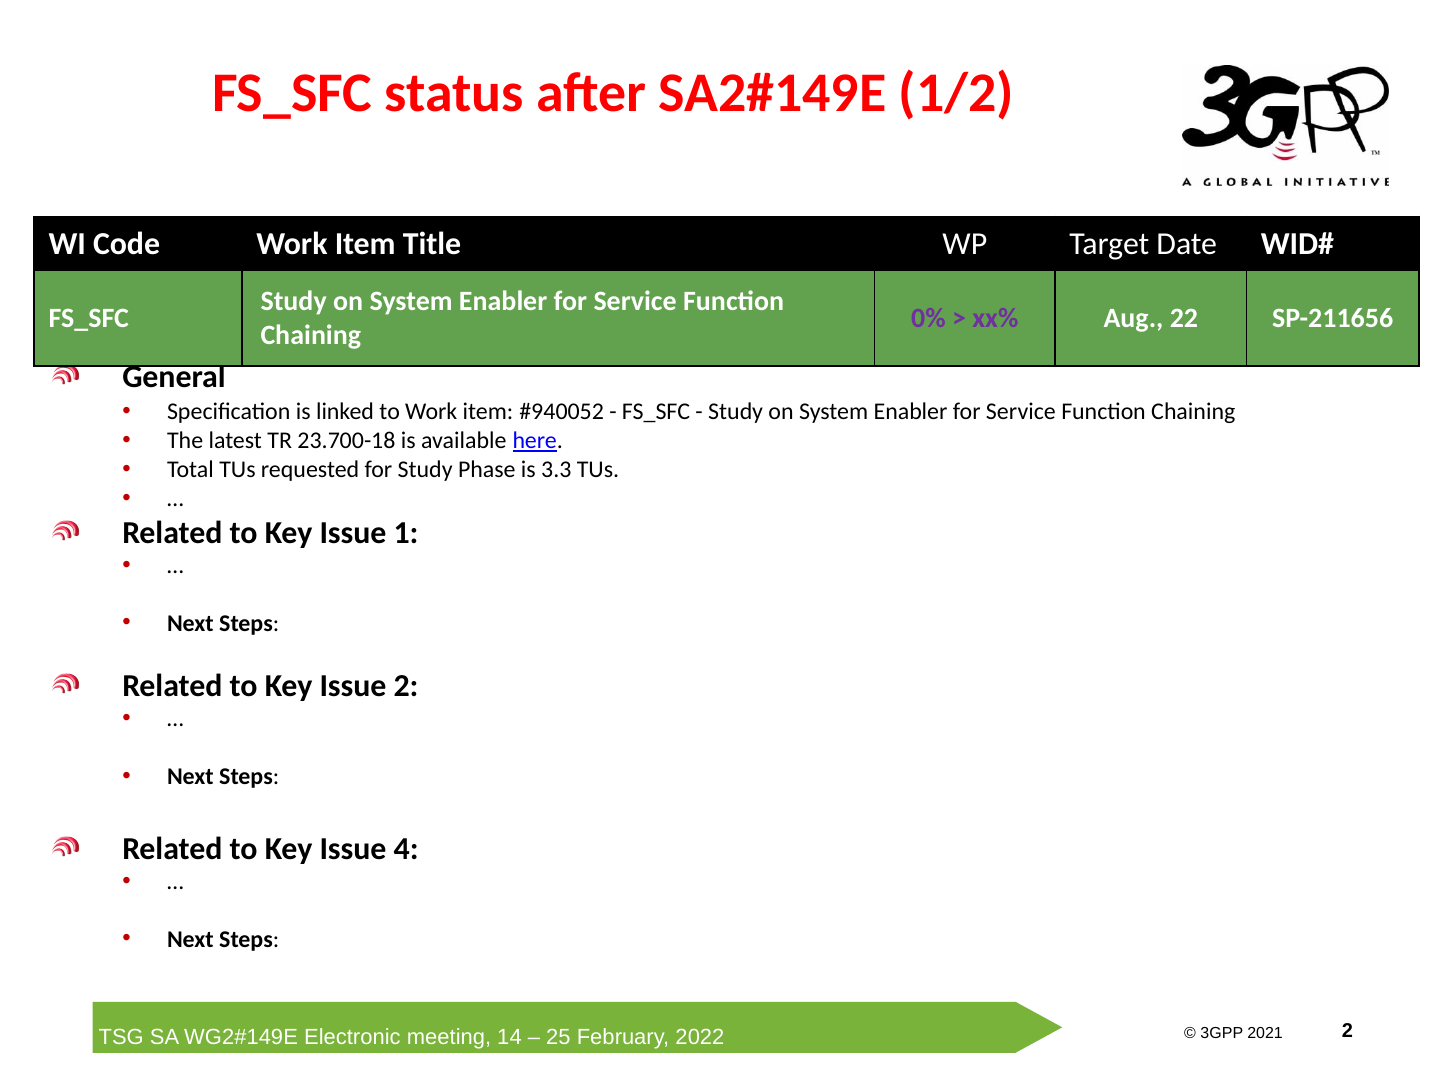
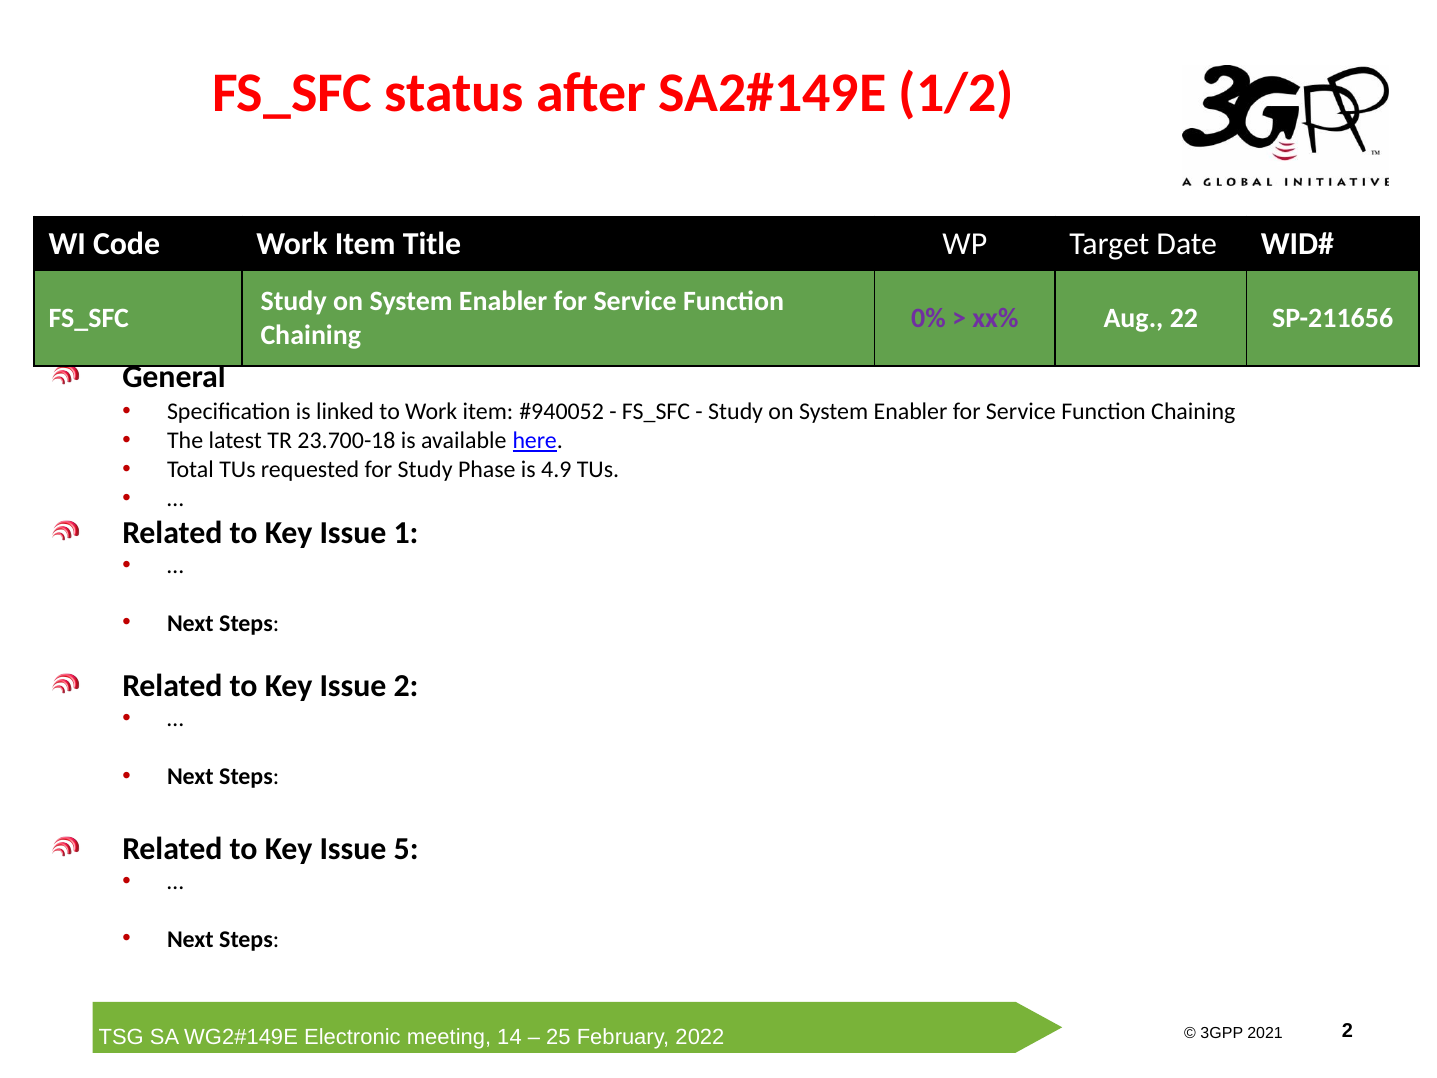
3.3: 3.3 -> 4.9
4: 4 -> 5
